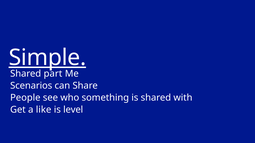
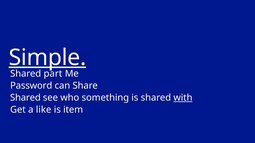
Scenarios: Scenarios -> Password
People at (25, 98): People -> Shared
with underline: none -> present
level: level -> item
